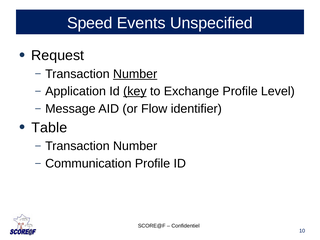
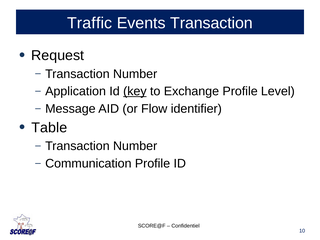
Speed: Speed -> Traffic
Events Unspecified: Unspecified -> Transaction
Number at (135, 74) underline: present -> none
